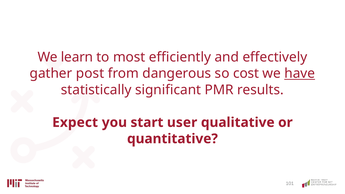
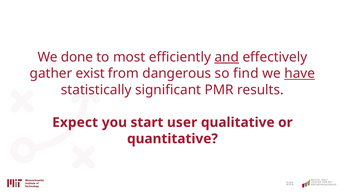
learn: learn -> done
and underline: none -> present
post: post -> exist
cost: cost -> find
